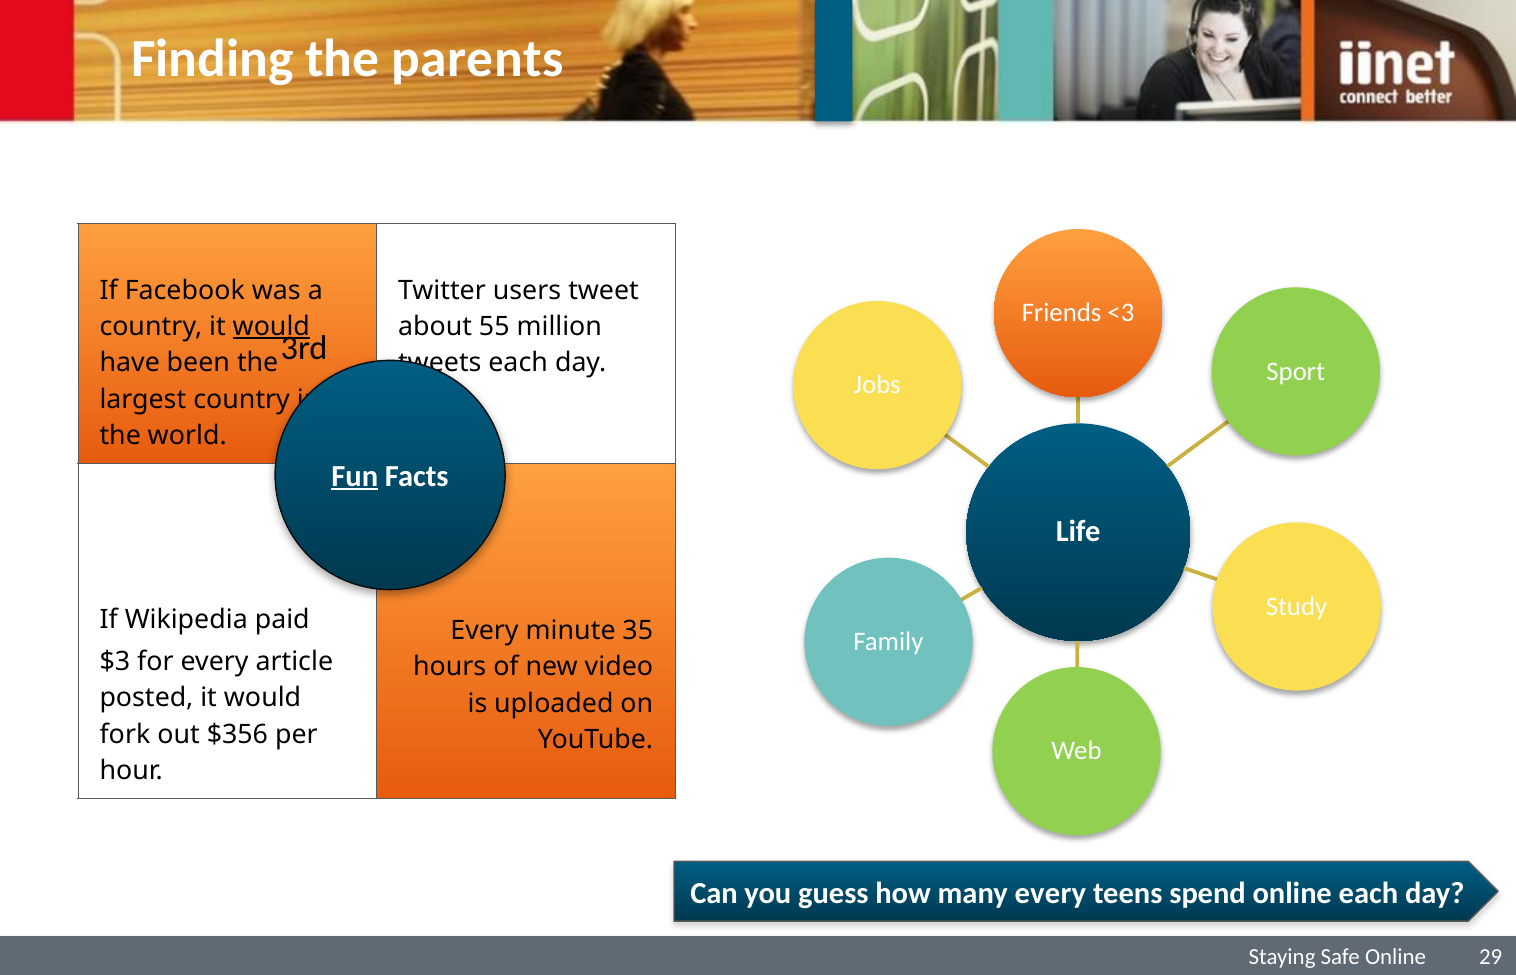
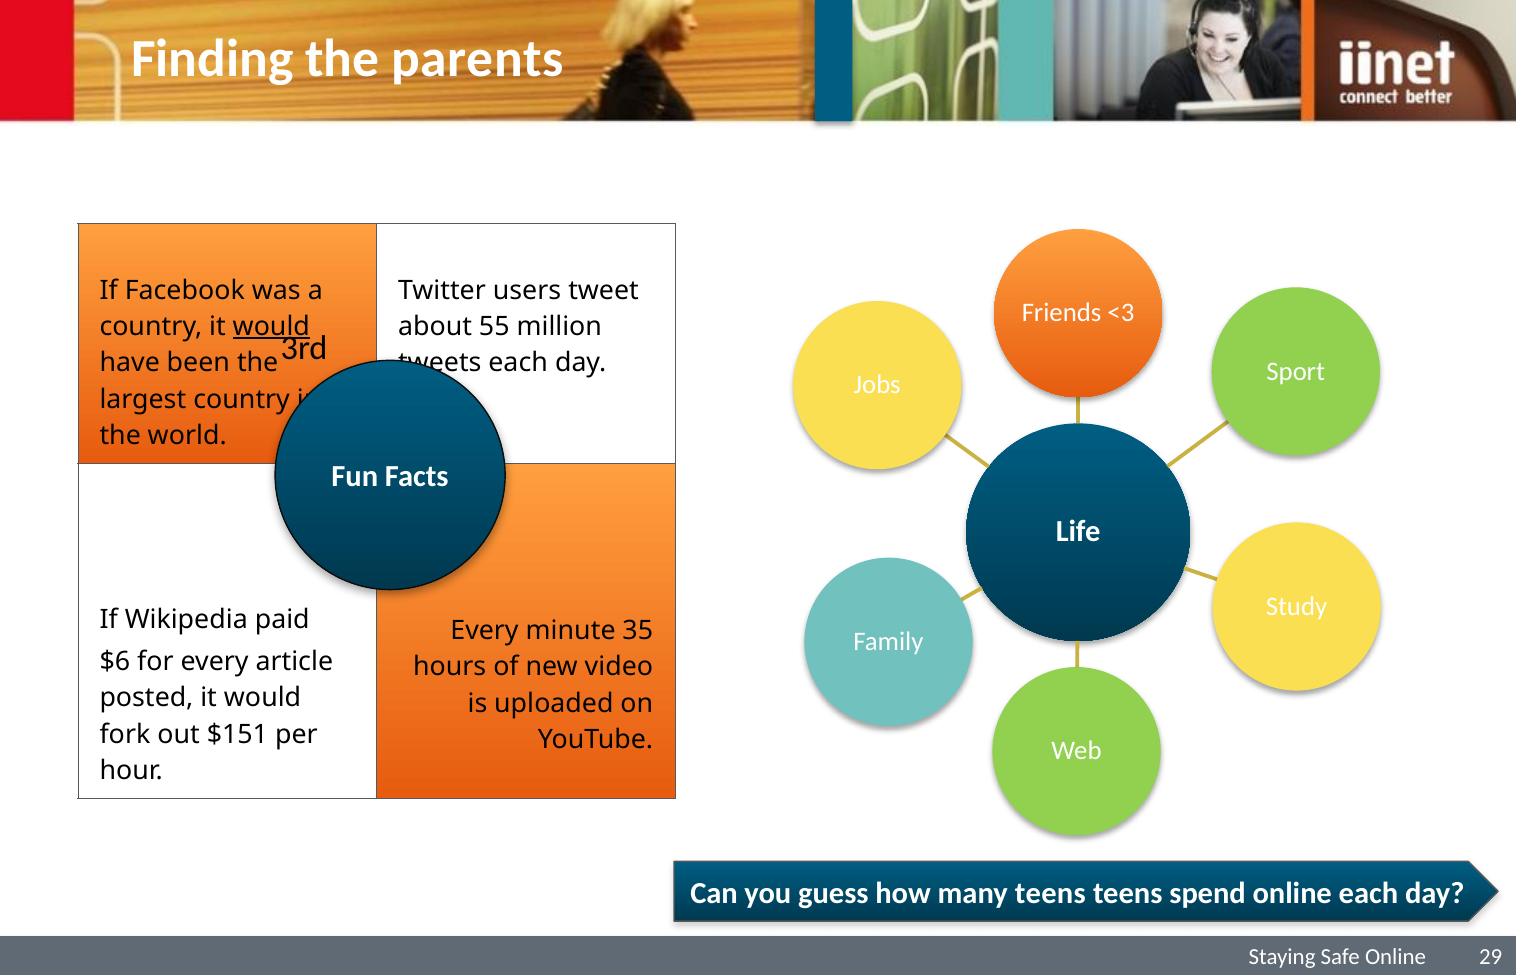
Fun underline: present -> none
$3: $3 -> $6
$356: $356 -> $151
many every: every -> teens
